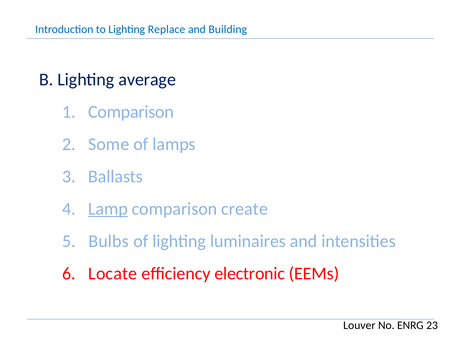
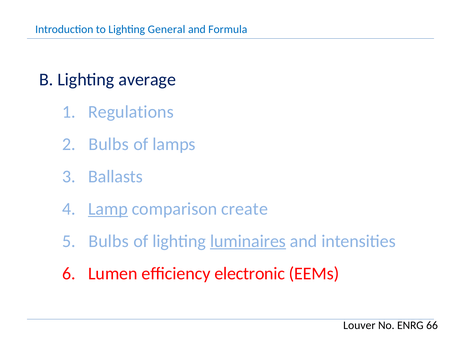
Replace: Replace -> General
Building: Building -> Formula
Comparison at (131, 112): Comparison -> Regulations
Some at (109, 144): Some -> Bulbs
luminaires underline: none -> present
Locate: Locate -> Lumen
23: 23 -> 66
